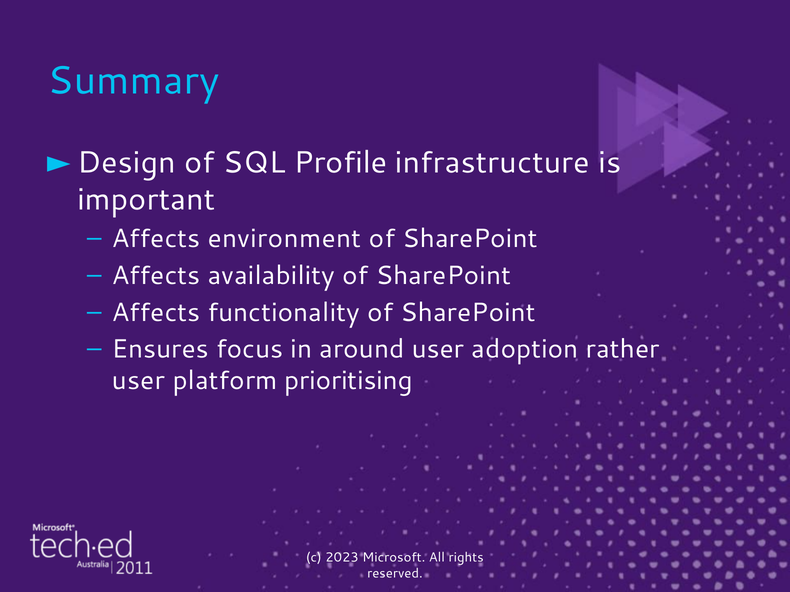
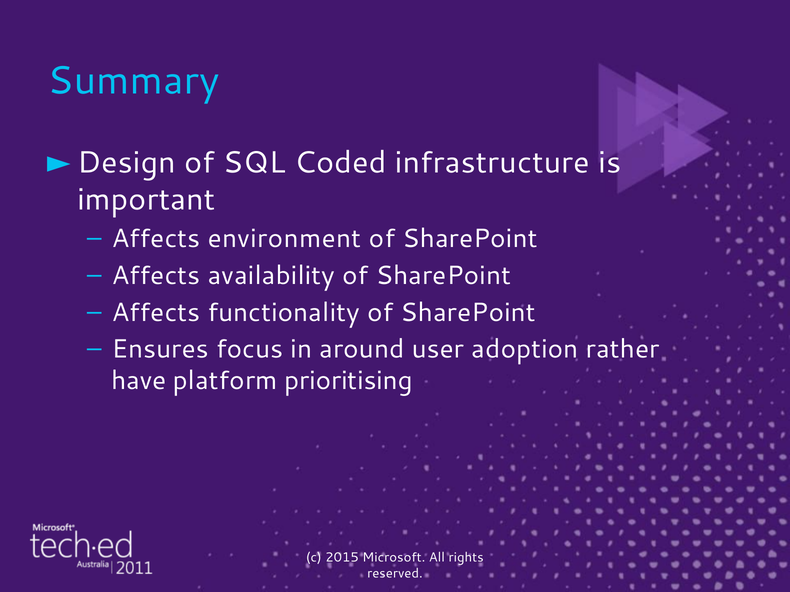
Profile: Profile -> Coded
user at (139, 381): user -> have
2023: 2023 -> 2015
